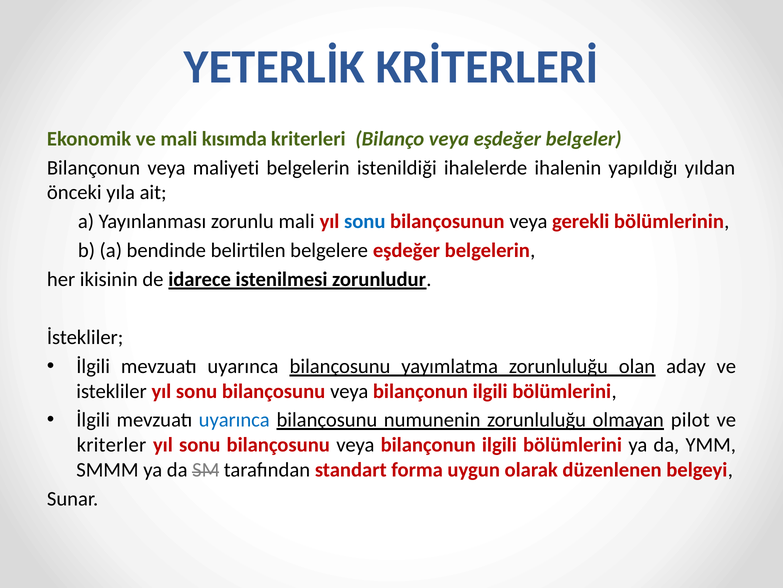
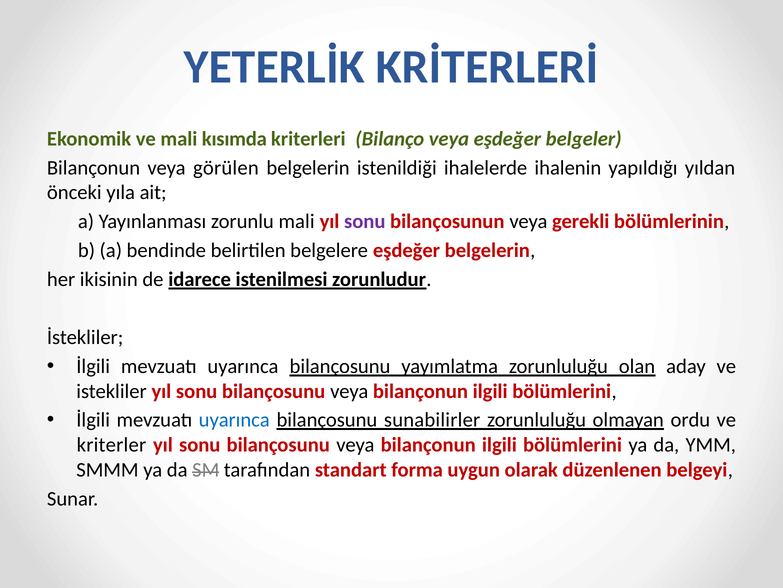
maliyeti: maliyeti -> görülen
sonu at (365, 221) colour: blue -> purple
numunenin: numunenin -> sunabilirler
pilot: pilot -> ordu
